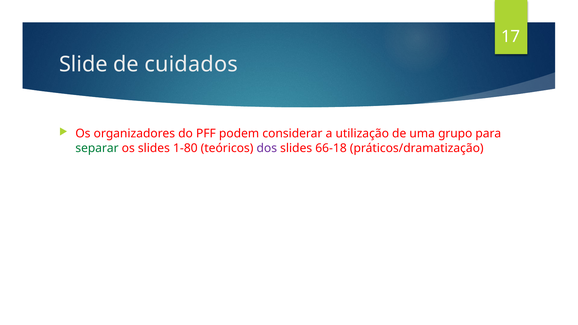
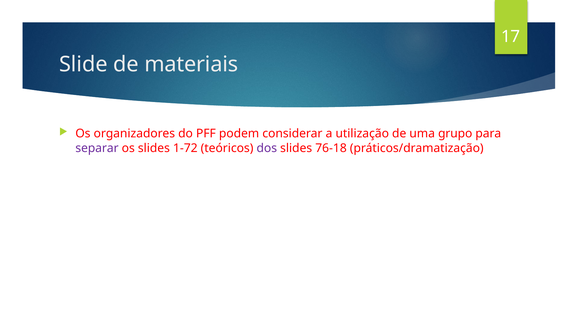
cuidados: cuidados -> materiais
separar colour: green -> purple
1-80: 1-80 -> 1-72
66-18: 66-18 -> 76-18
